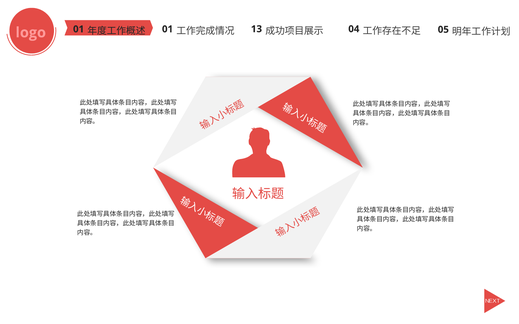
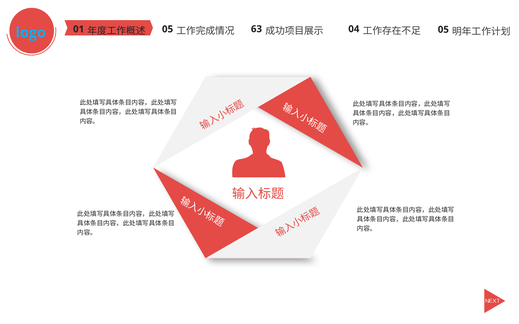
logo colour: pink -> light blue
01 at (168, 29): 01 -> 05
13: 13 -> 63
